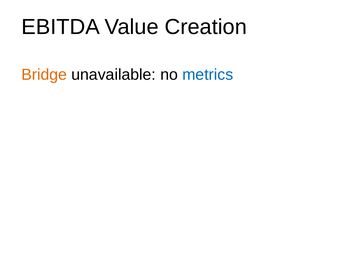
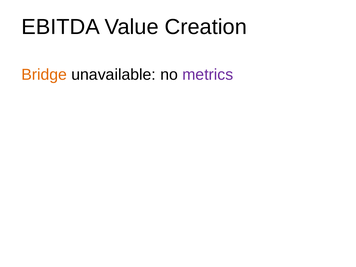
metrics colour: blue -> purple
